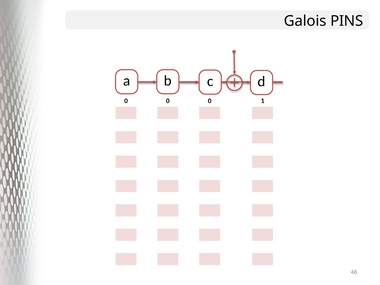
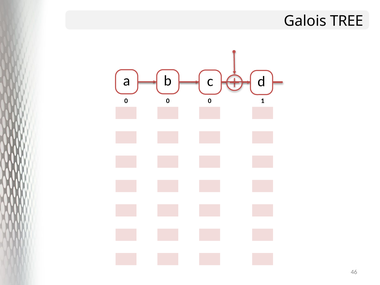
PINS: PINS -> TREE
